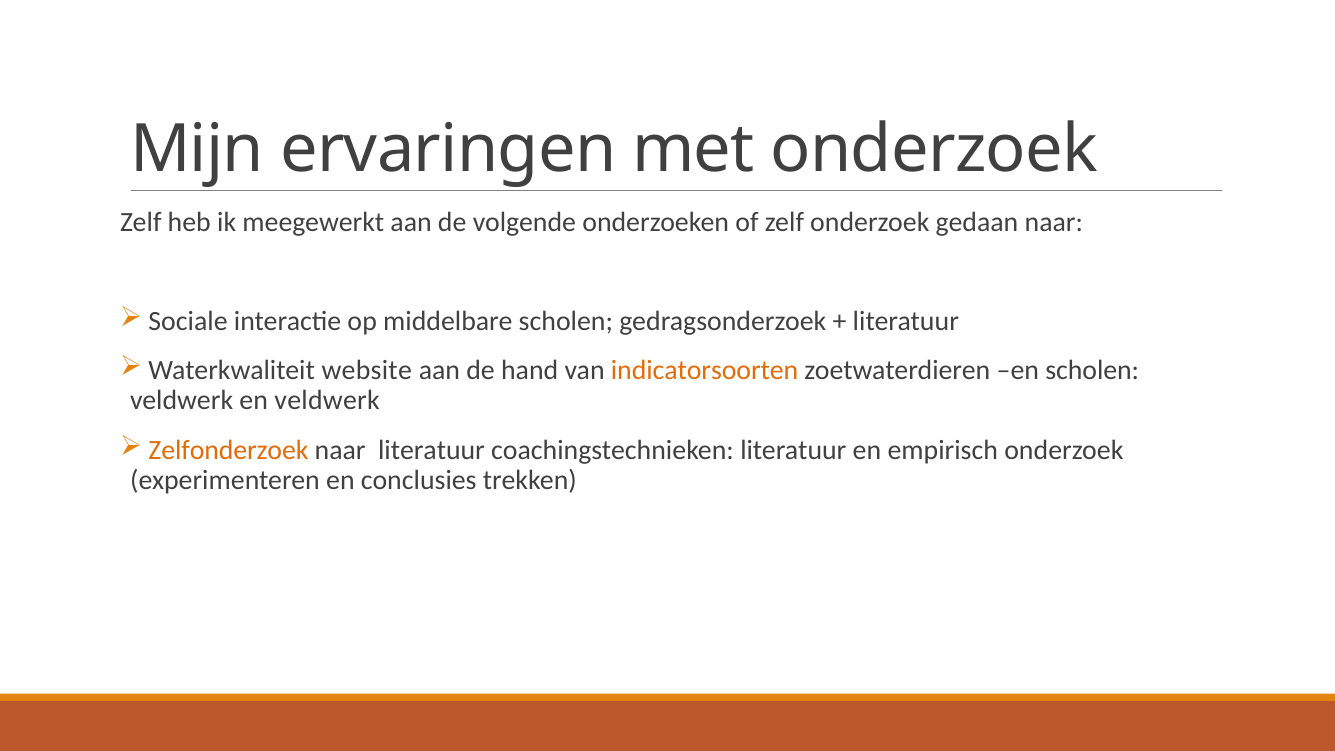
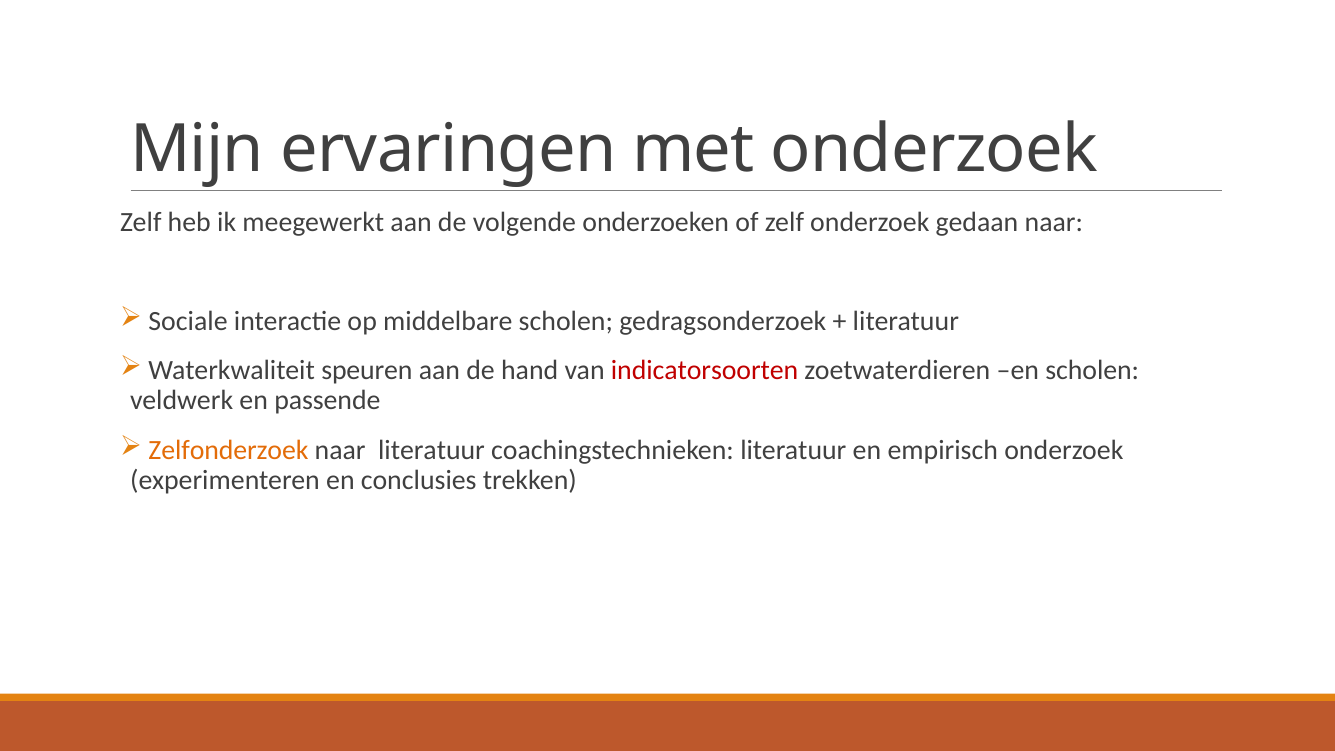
website: website -> speuren
indicatorsoorten colour: orange -> red
en veldwerk: veldwerk -> passende
